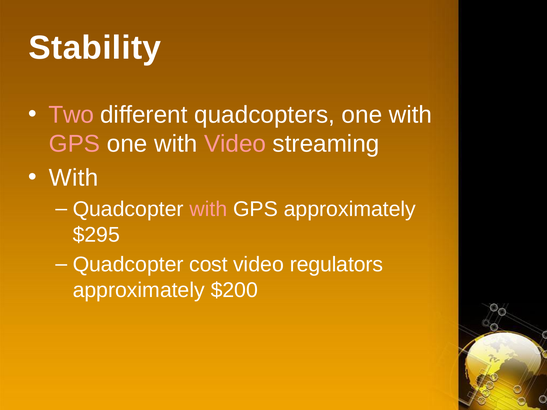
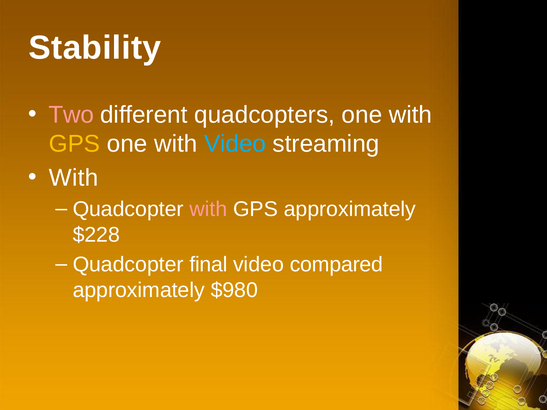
GPS at (74, 144) colour: pink -> yellow
Video at (235, 144) colour: pink -> light blue
$295: $295 -> $228
cost: cost -> final
regulators: regulators -> compared
$200: $200 -> $980
